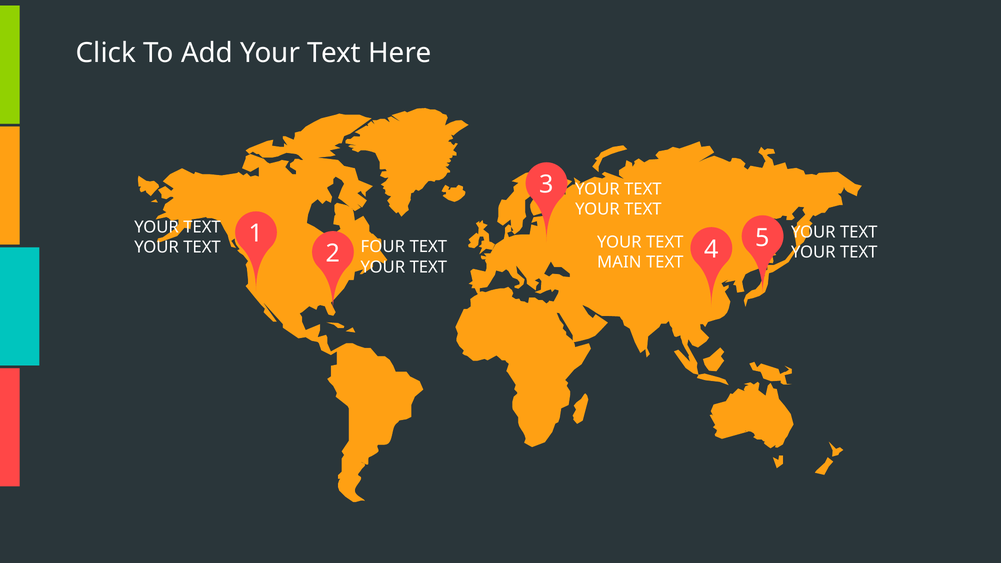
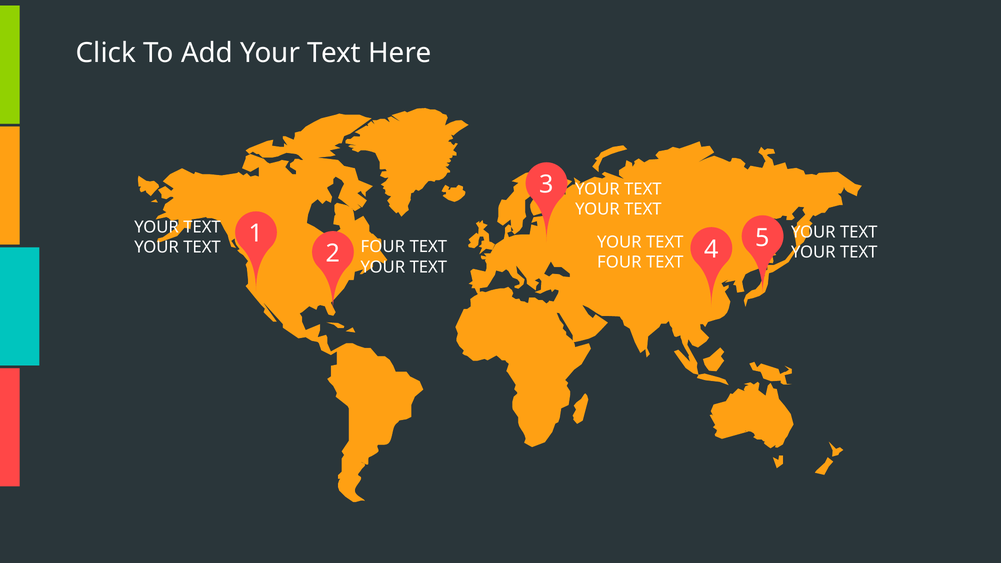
MAIN at (619, 262): MAIN -> FOUR
